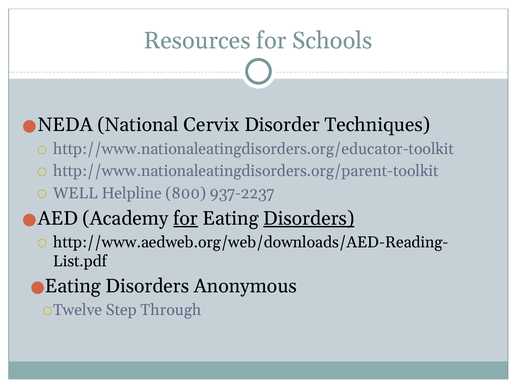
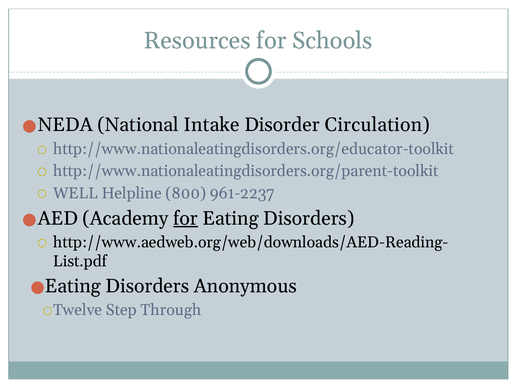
Cervix: Cervix -> Intake
Techniques: Techniques -> Circulation
937-2237: 937-2237 -> 961-2237
Disorders at (309, 218) underline: present -> none
